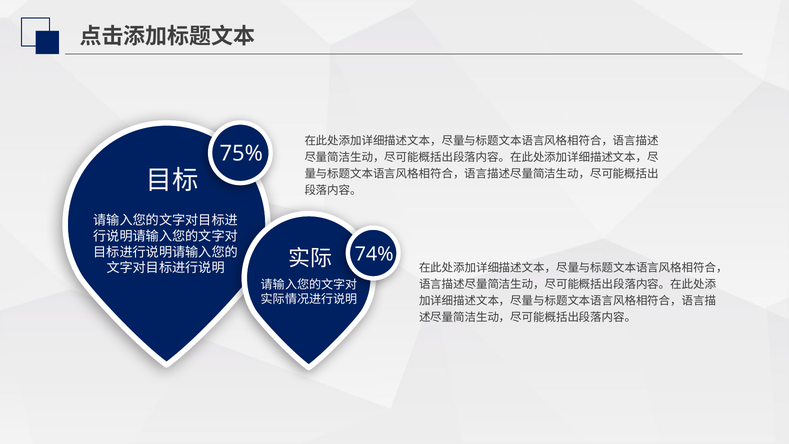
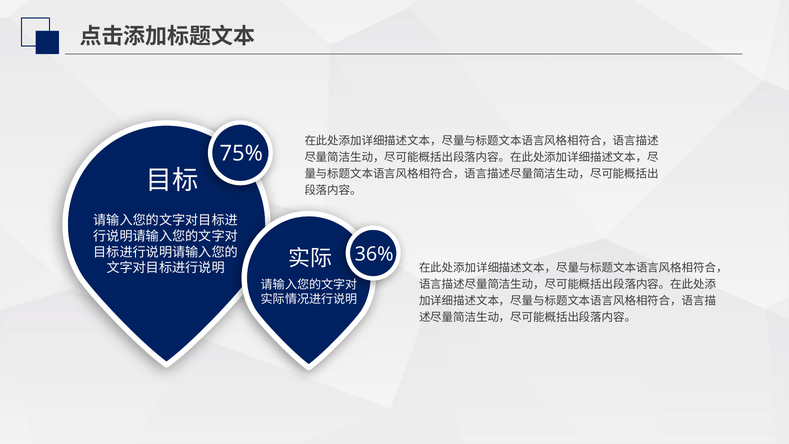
74%: 74% -> 36%
